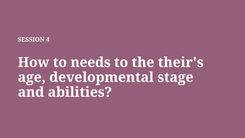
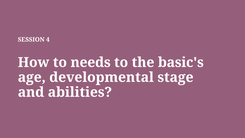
their's: their's -> basic's
